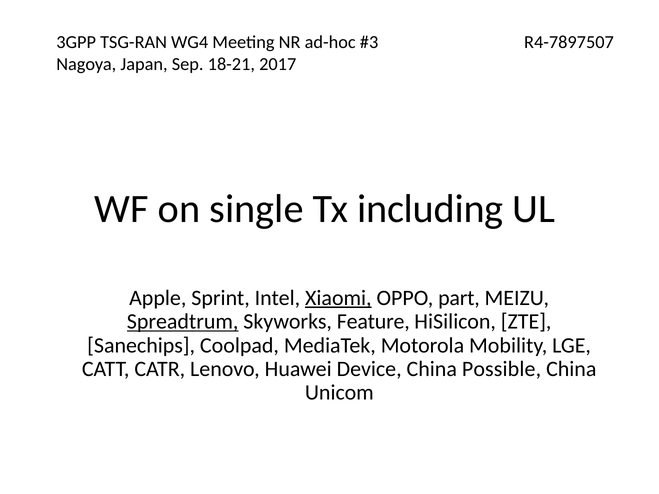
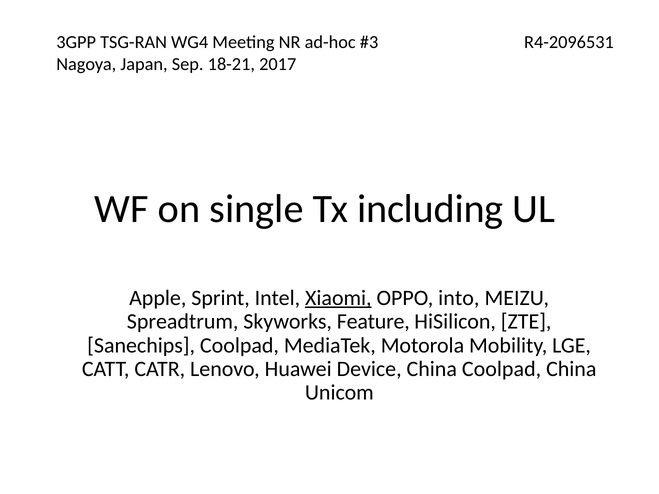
R4-7897507: R4-7897507 -> R4-2096531
part: part -> into
Spreadtrum underline: present -> none
China Possible: Possible -> Coolpad
